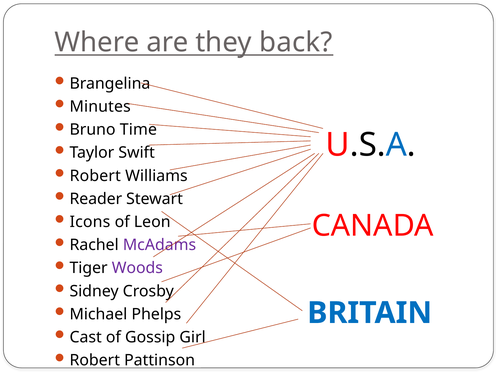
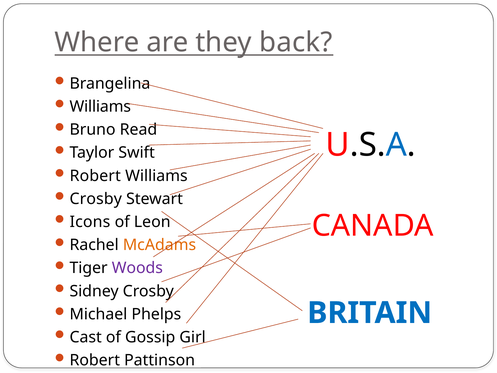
Minutes at (100, 107): Minutes -> Williams
Time: Time -> Read
Reader at (96, 199): Reader -> Crosby
McAdams colour: purple -> orange
